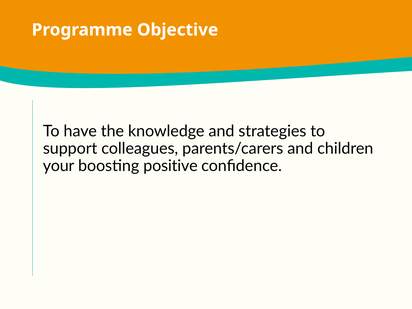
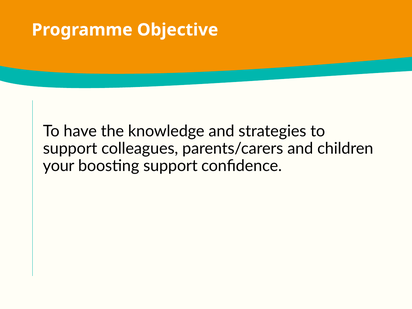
boosting positive: positive -> support
